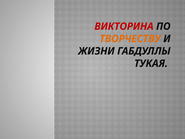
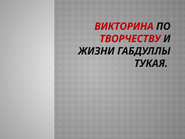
ТВОРЧЕСТВУ colour: orange -> red
